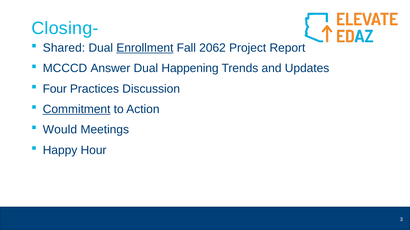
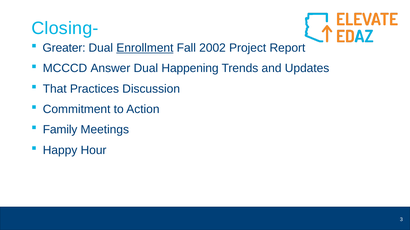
Shared: Shared -> Greater
2062: 2062 -> 2002
Four: Four -> That
Commitment underline: present -> none
Would: Would -> Family
